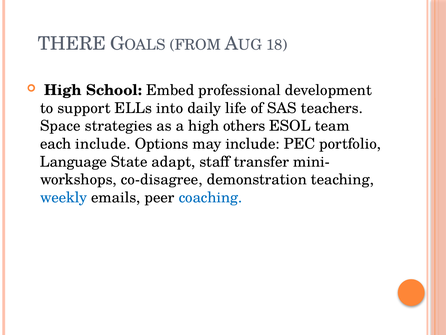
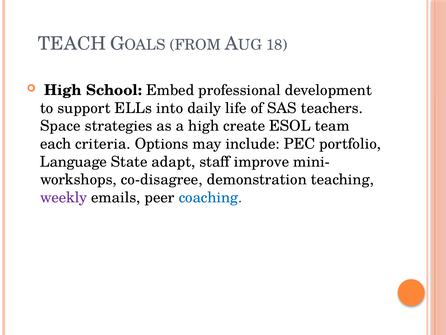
THERE: THERE -> TEACH
others: others -> create
each include: include -> criteria
transfer: transfer -> improve
weekly colour: blue -> purple
